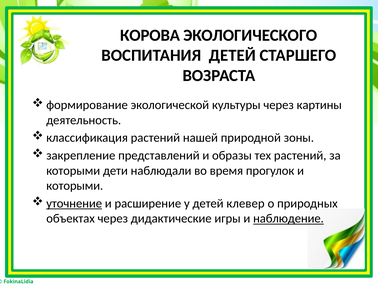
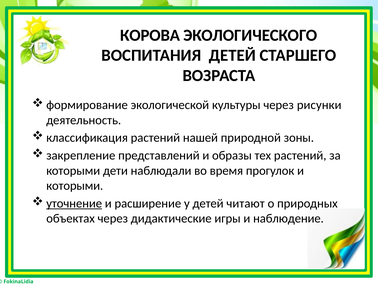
картины: картины -> рисунки
клевер: клевер -> читают
наблюдение underline: present -> none
